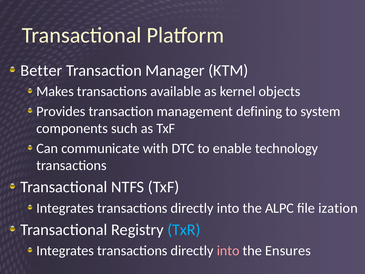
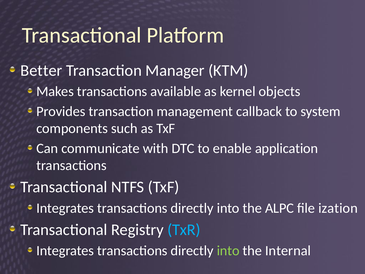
defining: defining -> callback
technology: technology -> application
into at (228, 251) colour: pink -> light green
Ensures: Ensures -> Internal
